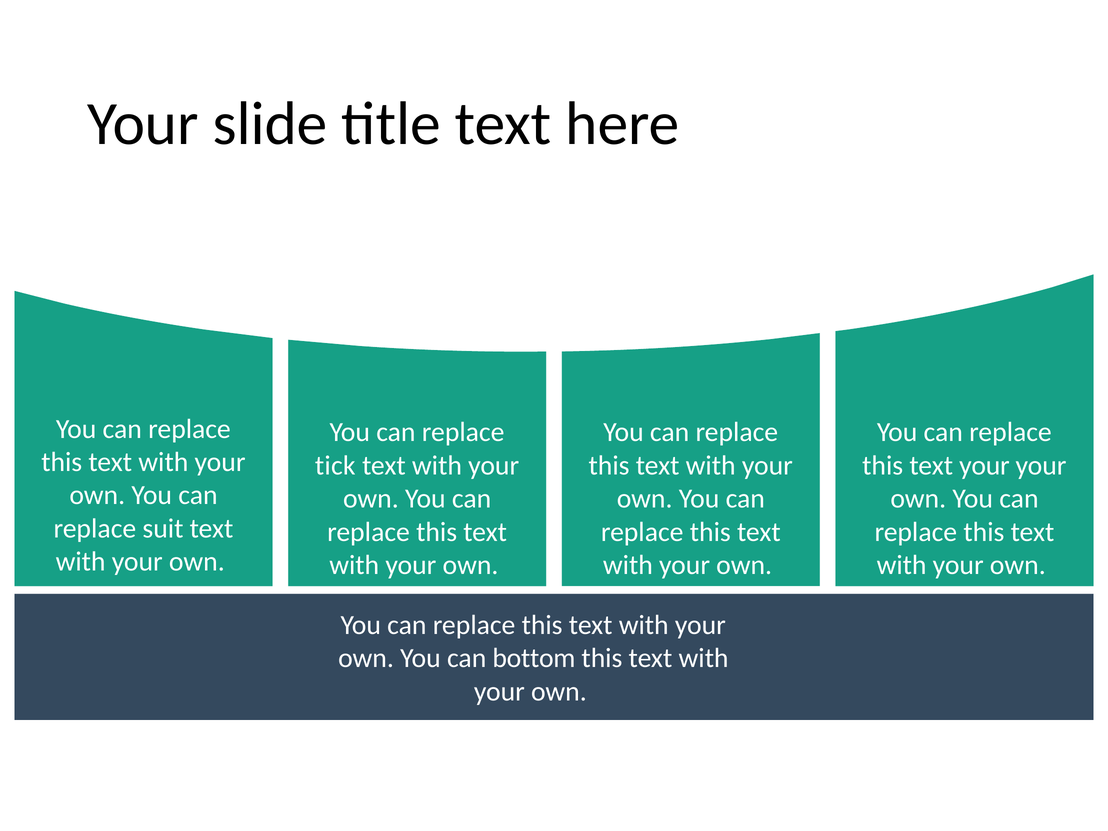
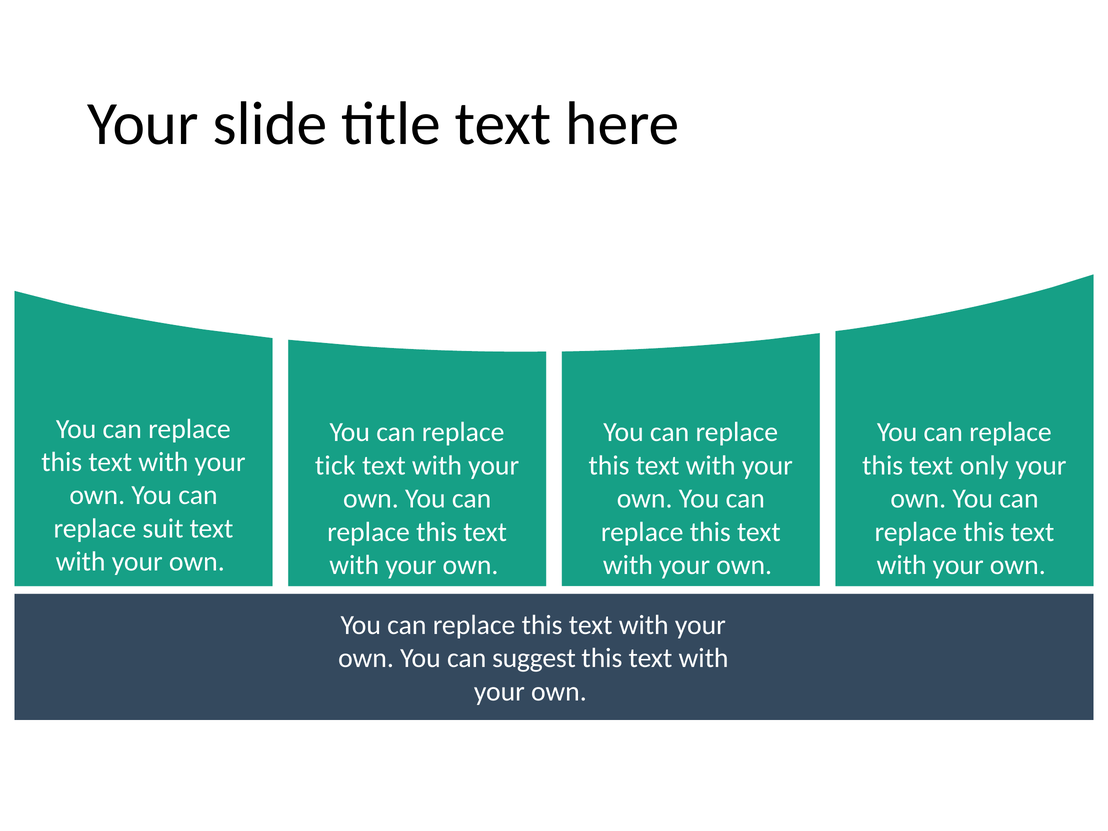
text your: your -> only
bottom: bottom -> suggest
